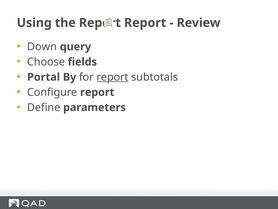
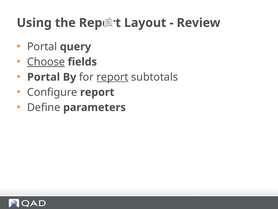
Report Report: Report -> Layout
Down at (42, 47): Down -> Portal
Choose underline: none -> present
